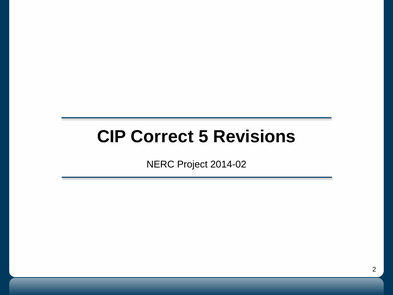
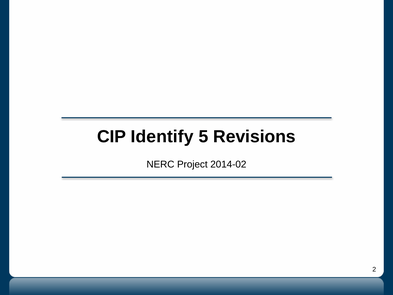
Correct: Correct -> Identify
